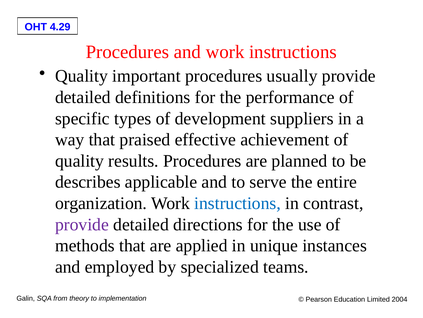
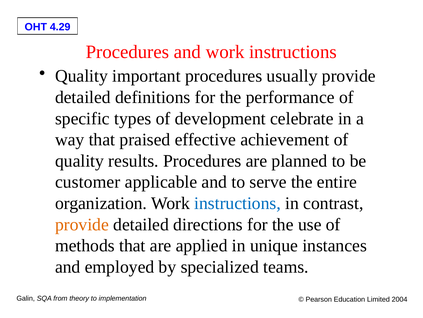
suppliers: suppliers -> celebrate
describes: describes -> customer
provide at (82, 224) colour: purple -> orange
